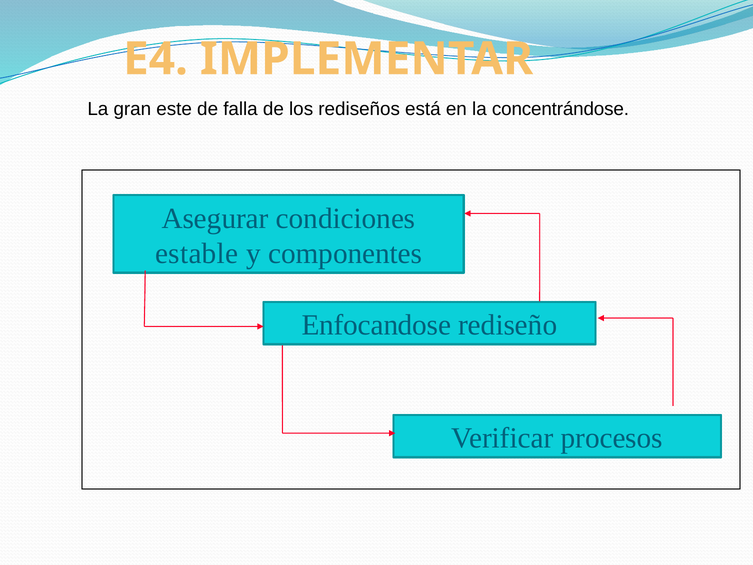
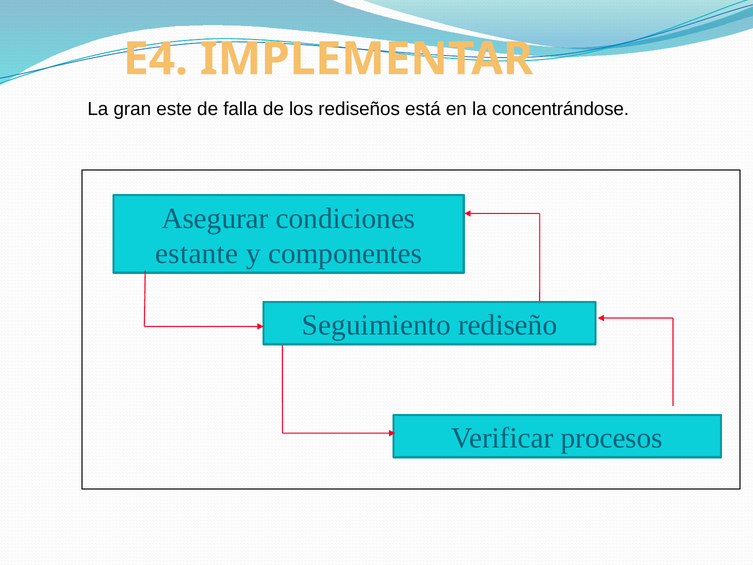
estable: estable -> estante
Enfocandose: Enfocandose -> Seguimiento
